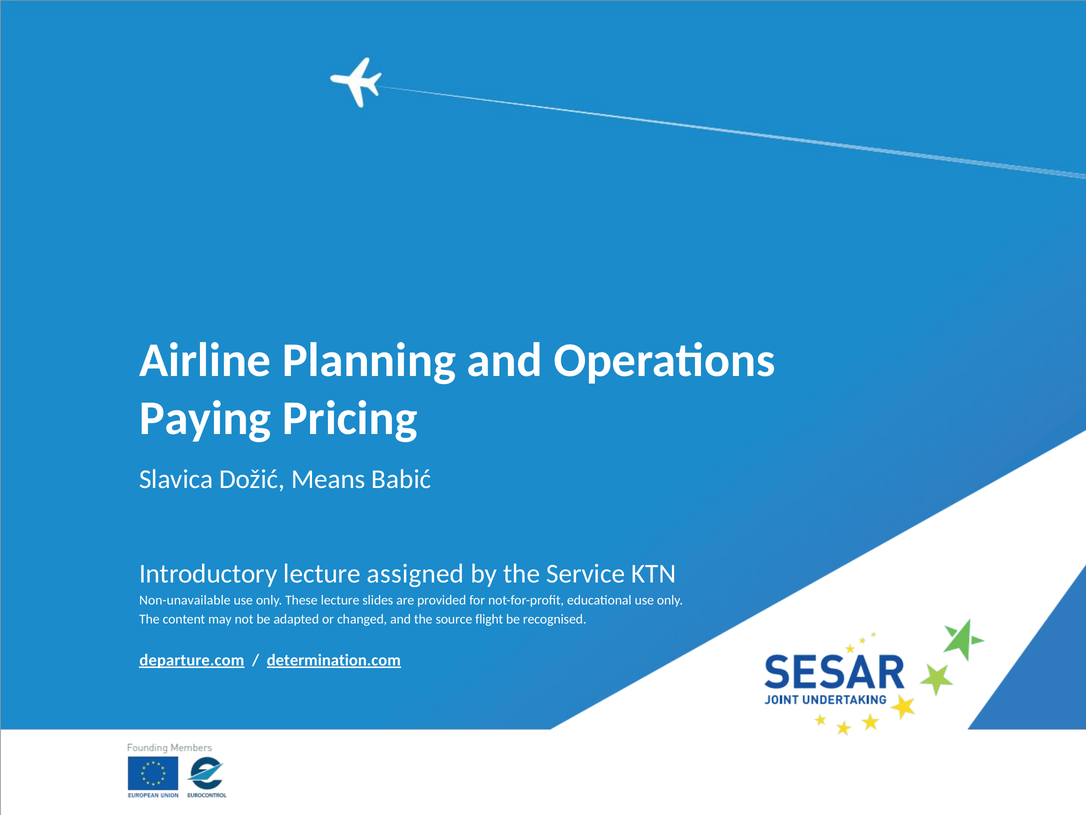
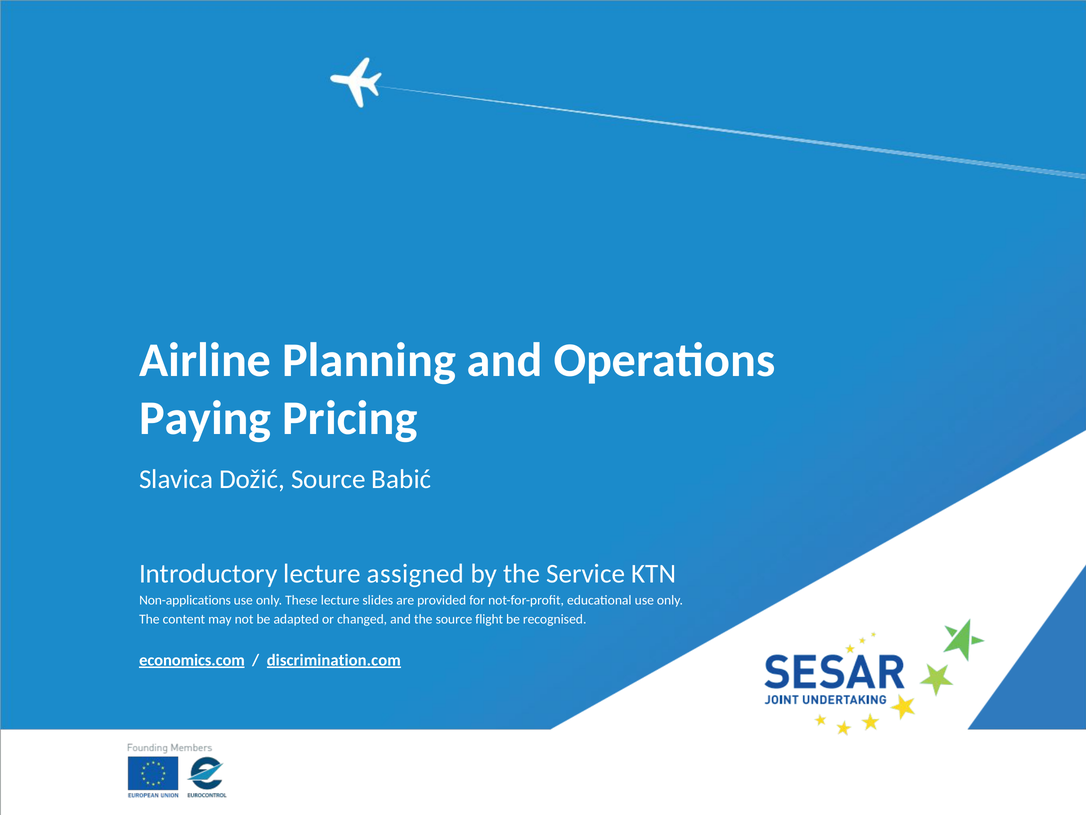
Dožić Means: Means -> Source
Non-unavailable: Non-unavailable -> Non-applications
departure.com: departure.com -> economics.com
determination.com: determination.com -> discrimination.com
